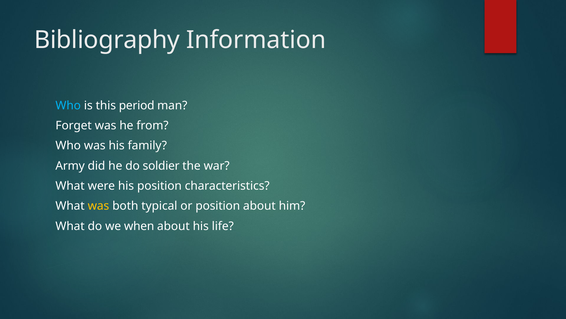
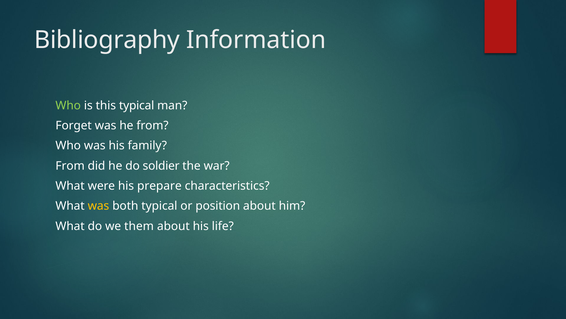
Who at (68, 105) colour: light blue -> light green
this period: period -> typical
Army at (70, 166): Army -> From
his position: position -> prepare
when: when -> them
